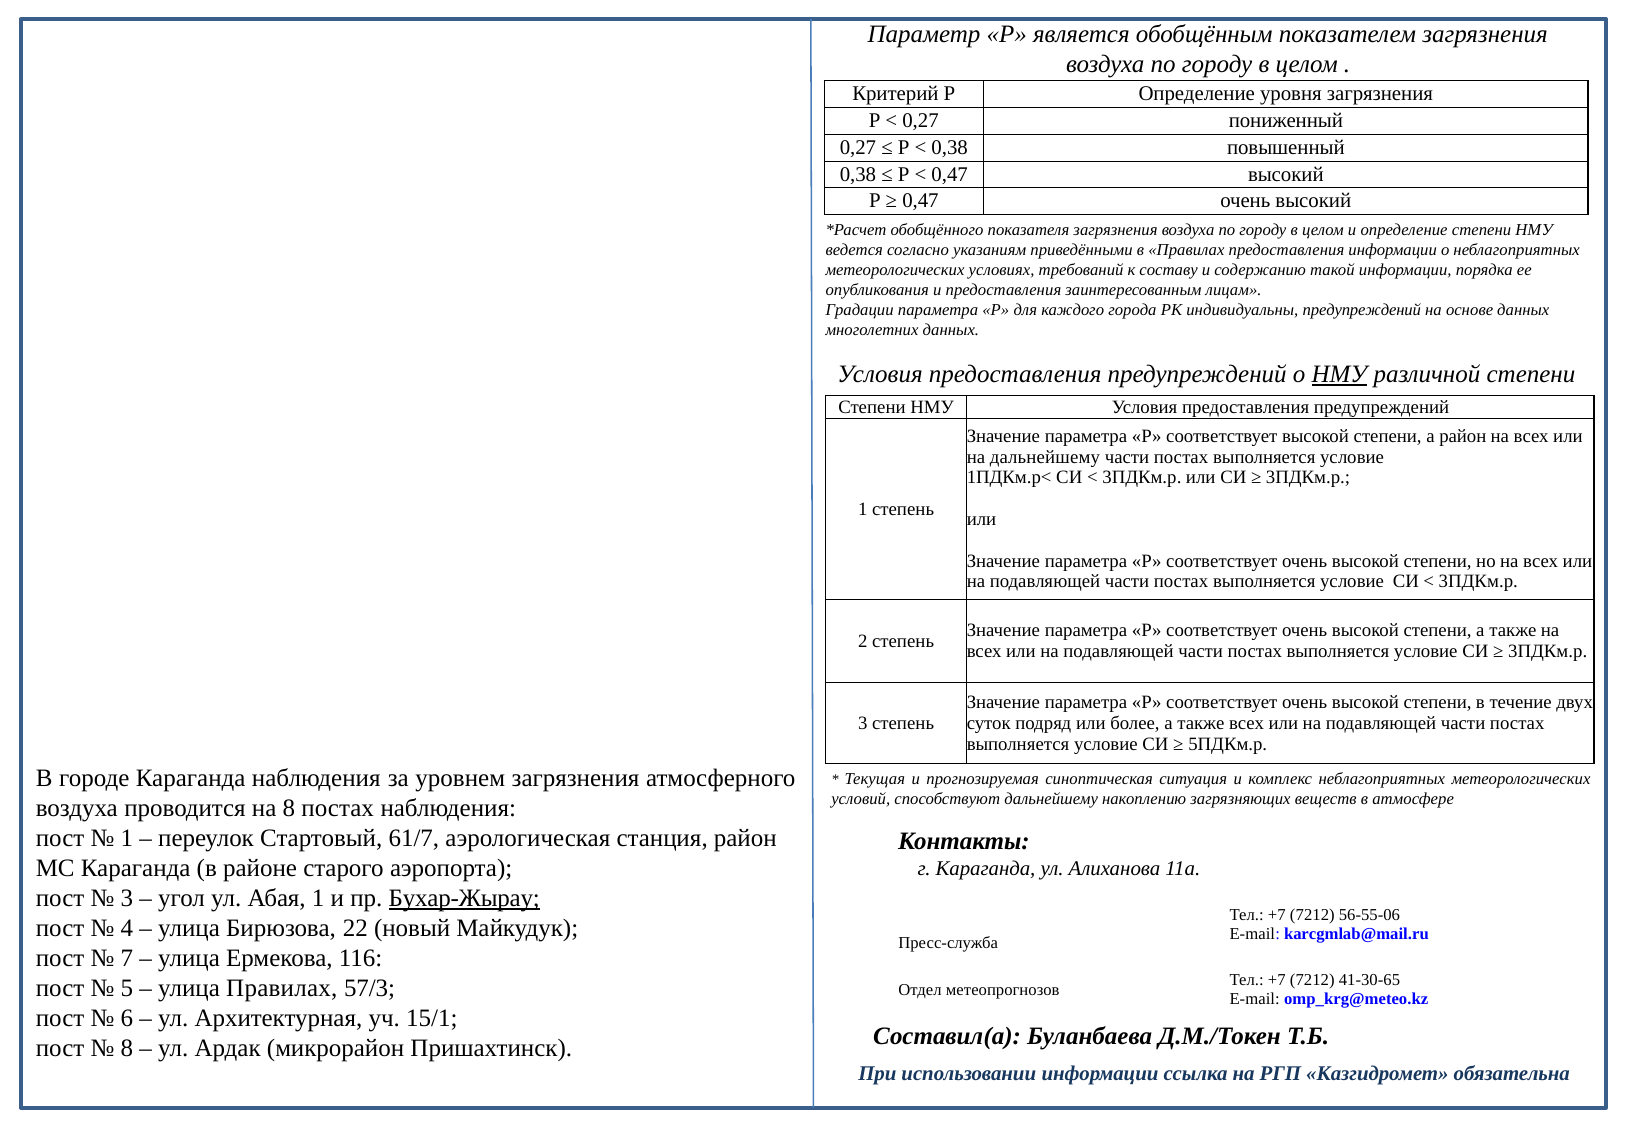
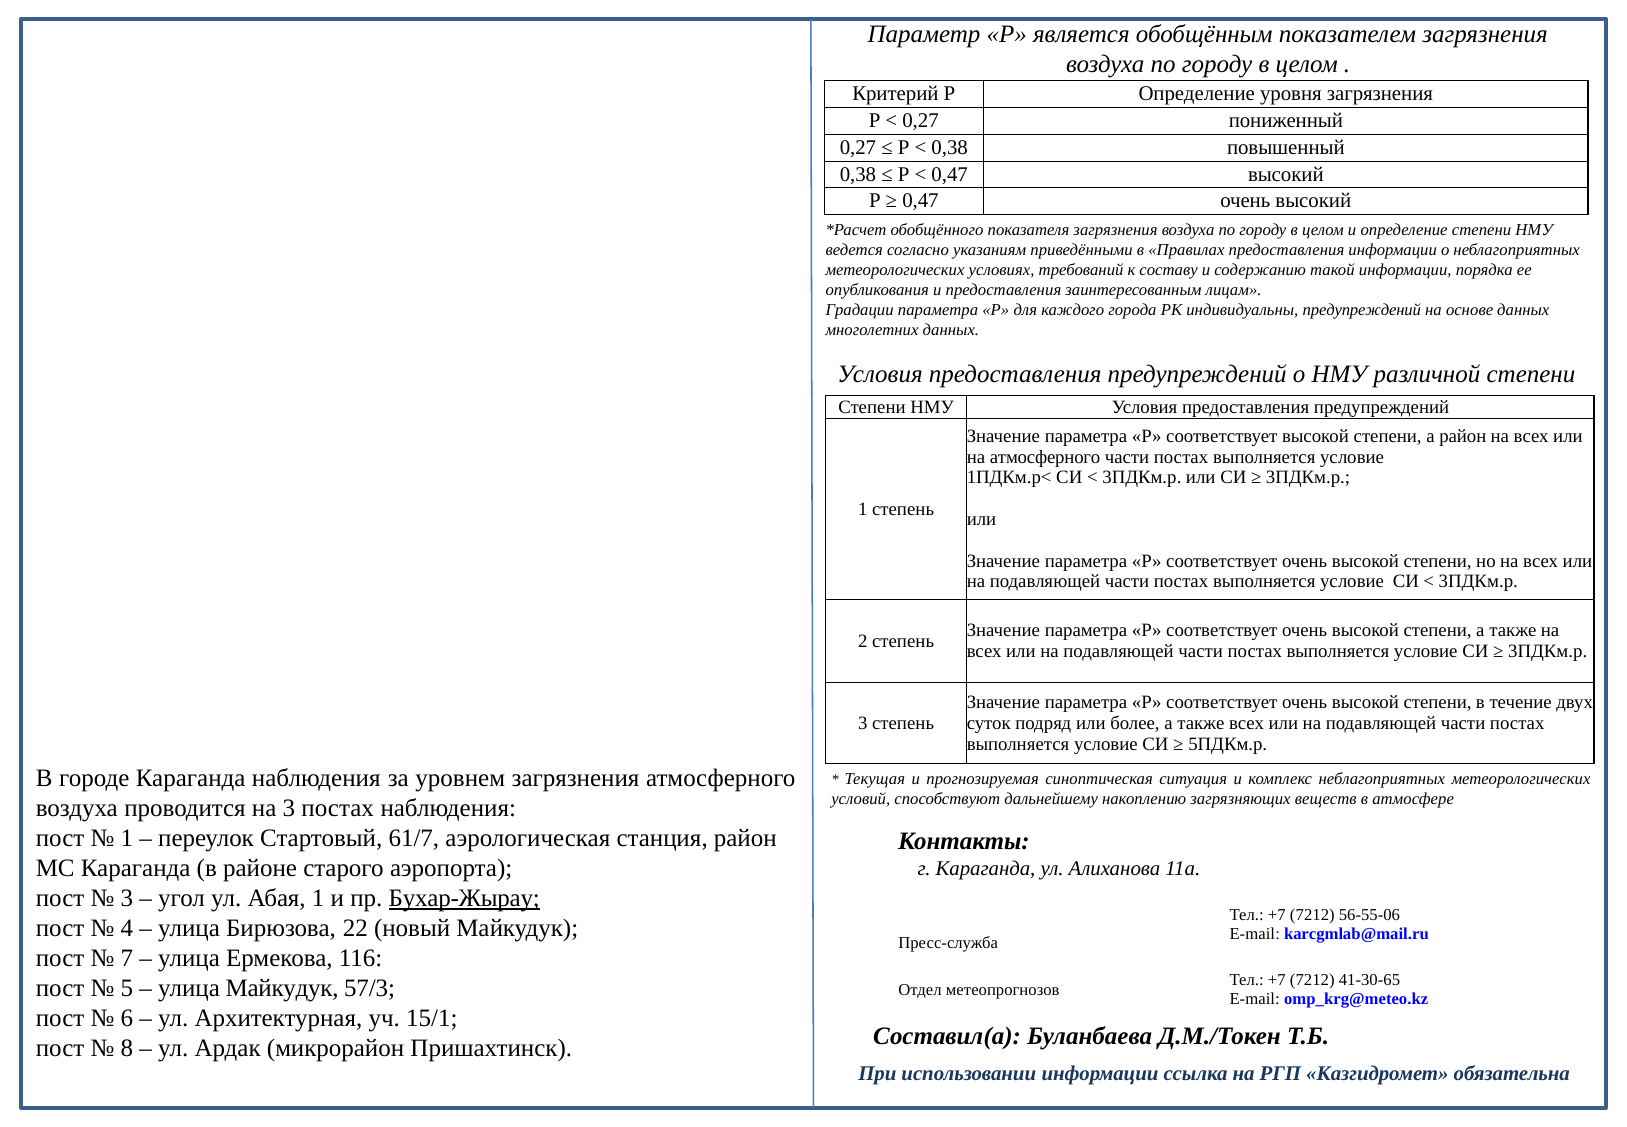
НМУ at (1339, 374) underline: present -> none
на дальнейшему: дальнейшему -> атмосферного
на 8: 8 -> 3
улица Правилах: Правилах -> Майкудук
